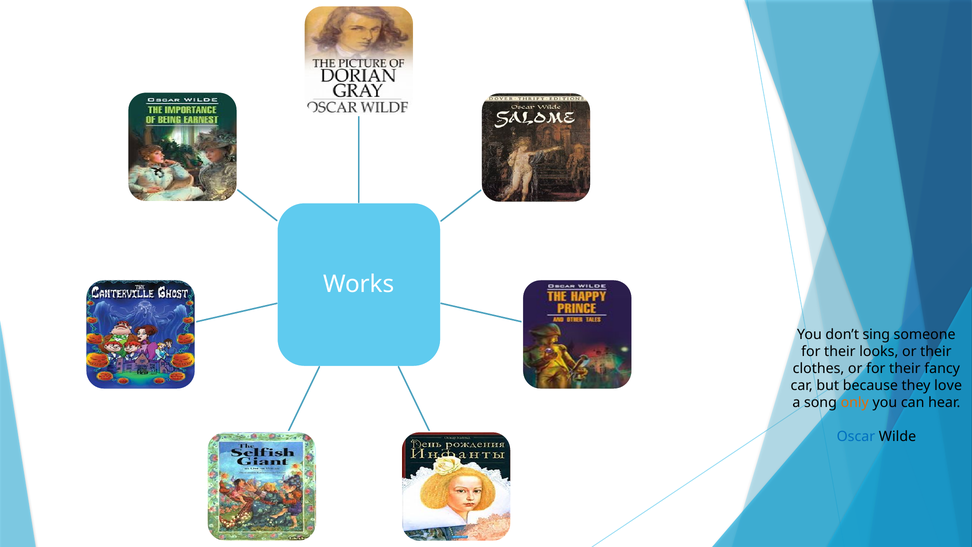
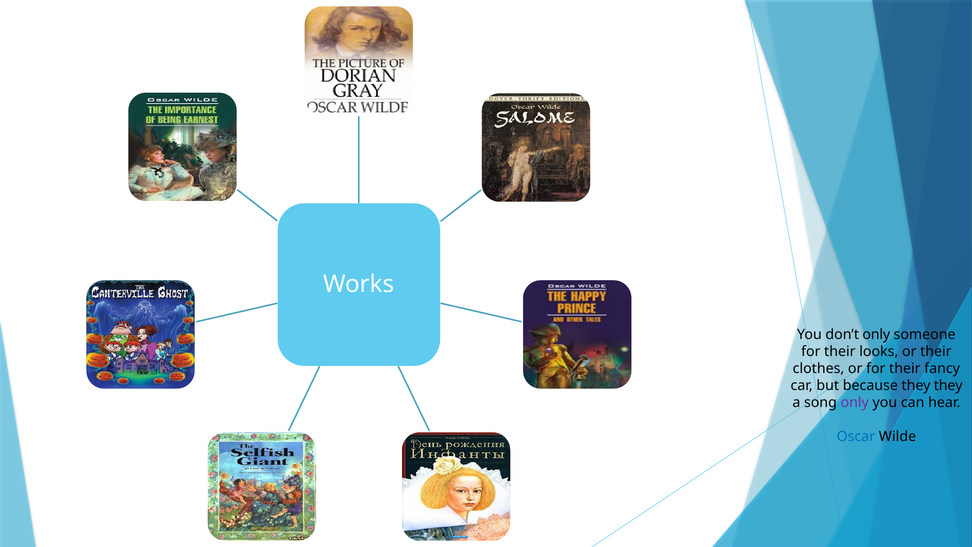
don’t sing: sing -> only
they love: love -> they
only at (855, 402) colour: orange -> purple
